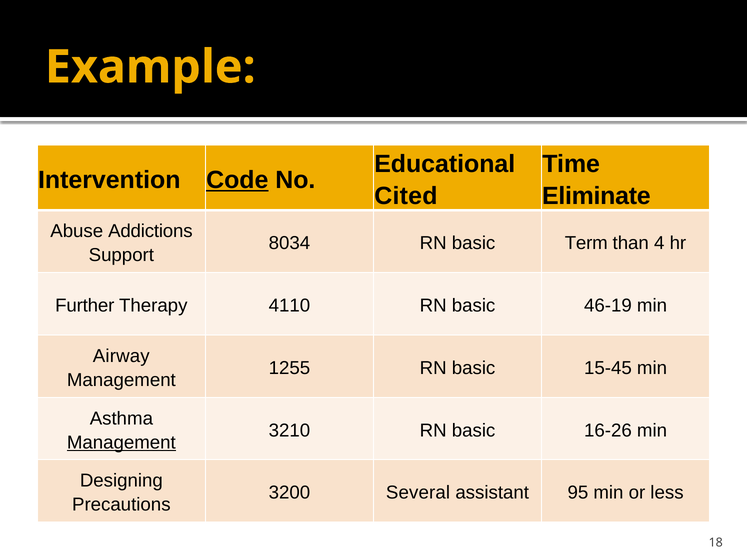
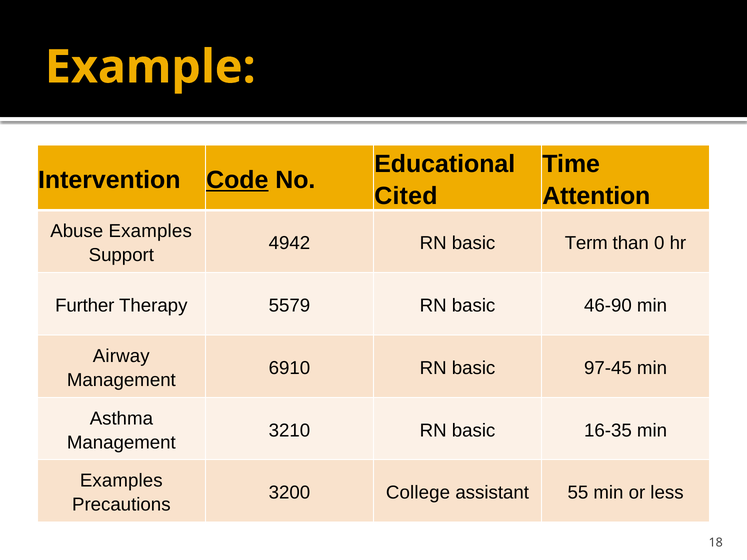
Eliminate: Eliminate -> Attention
Abuse Addictions: Addictions -> Examples
8034: 8034 -> 4942
4: 4 -> 0
4110: 4110 -> 5579
46-19: 46-19 -> 46-90
1255: 1255 -> 6910
15-45: 15-45 -> 97-45
16-26: 16-26 -> 16-35
Management at (121, 443) underline: present -> none
Designing at (121, 481): Designing -> Examples
Several: Several -> College
95: 95 -> 55
